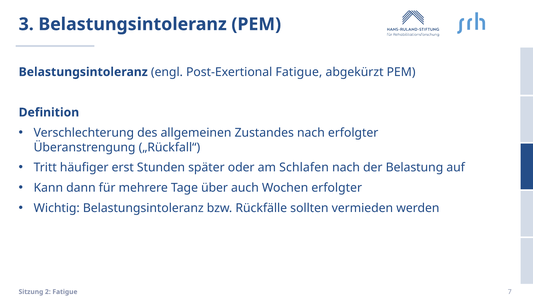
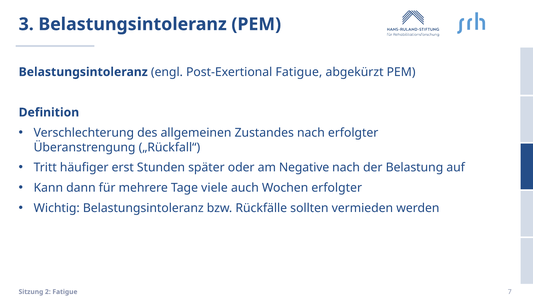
Schlafen: Schlafen -> Negative
über: über -> viele
